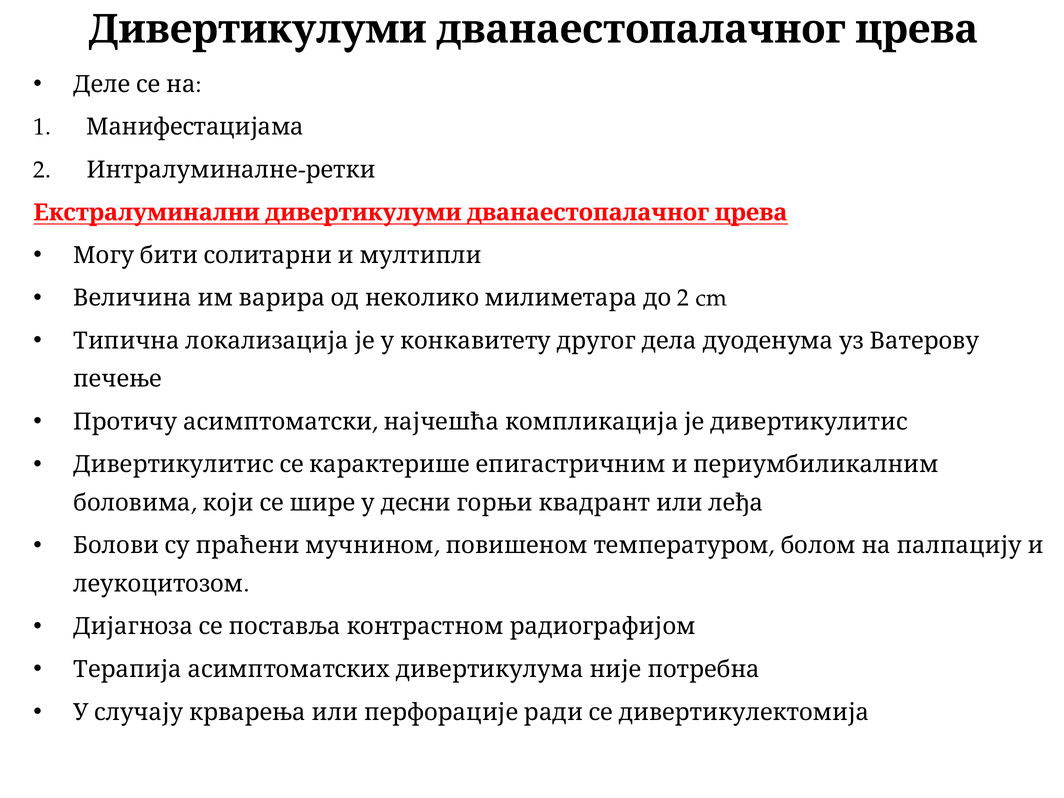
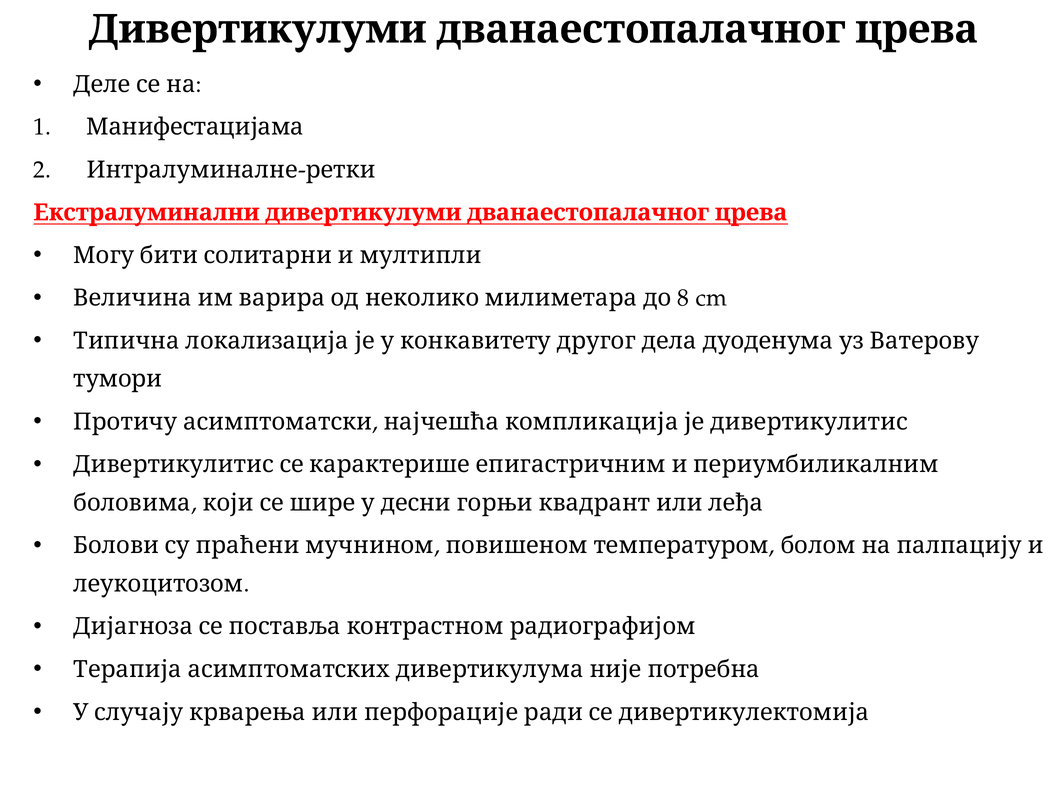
2 at (683, 298): 2 -> 8
печење: печење -> тумори
